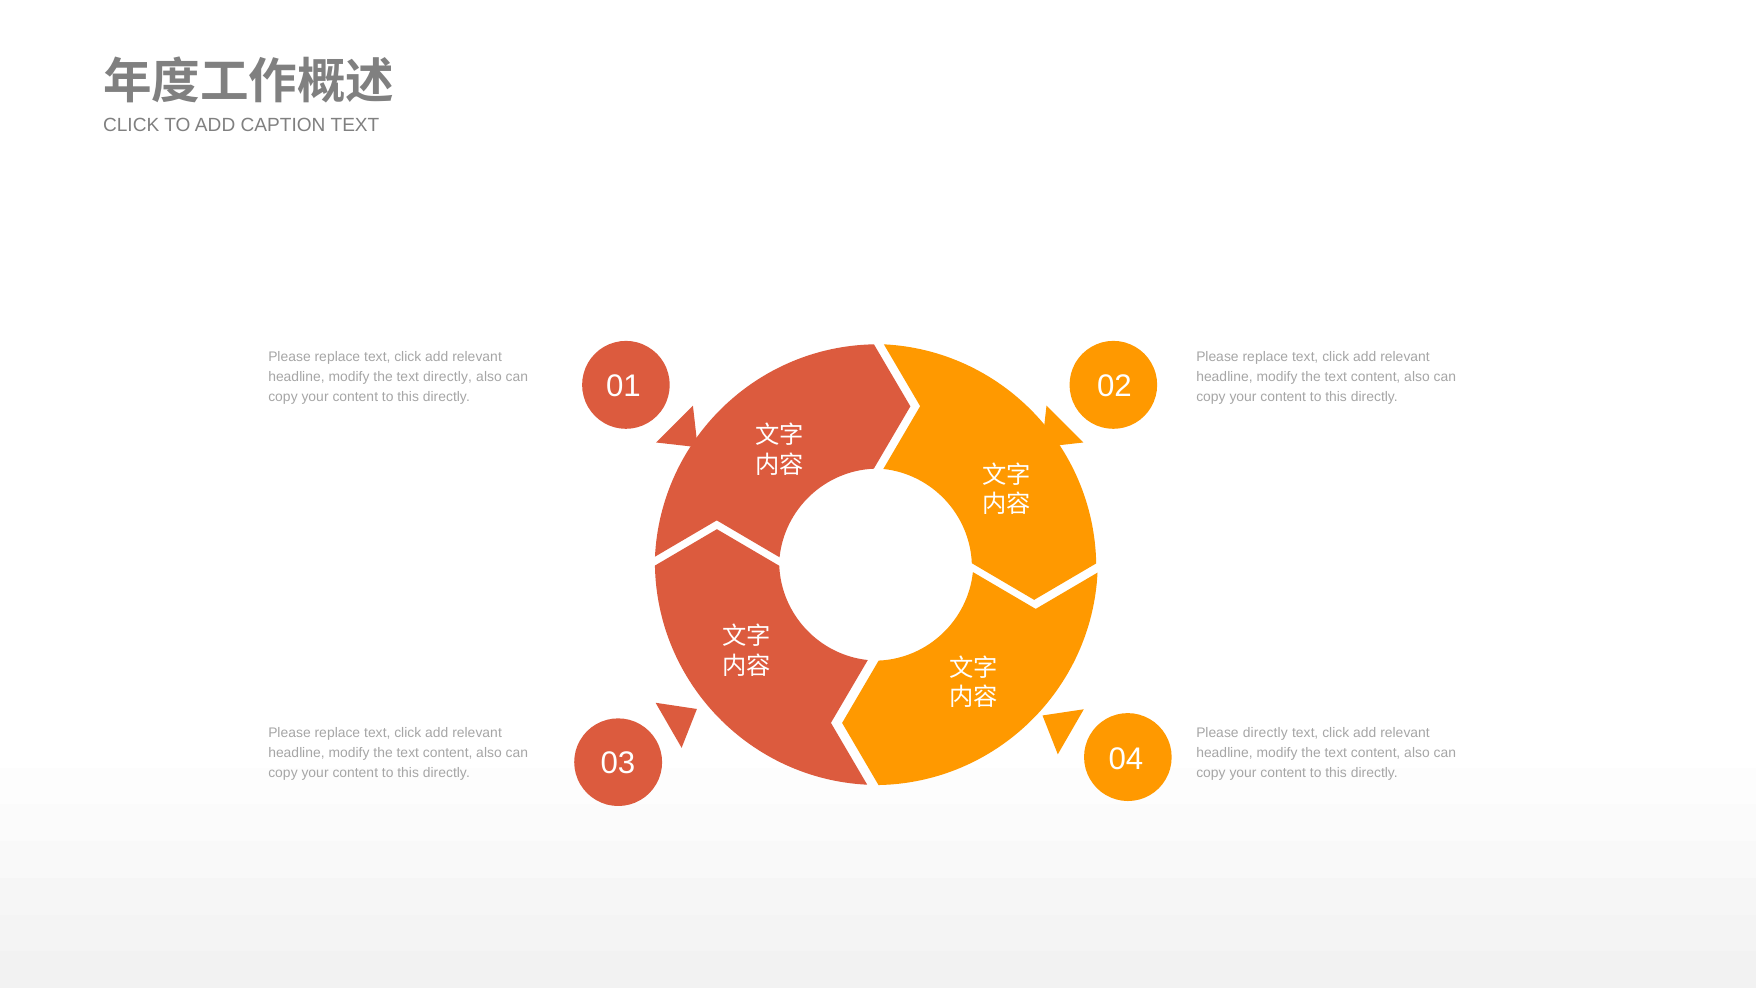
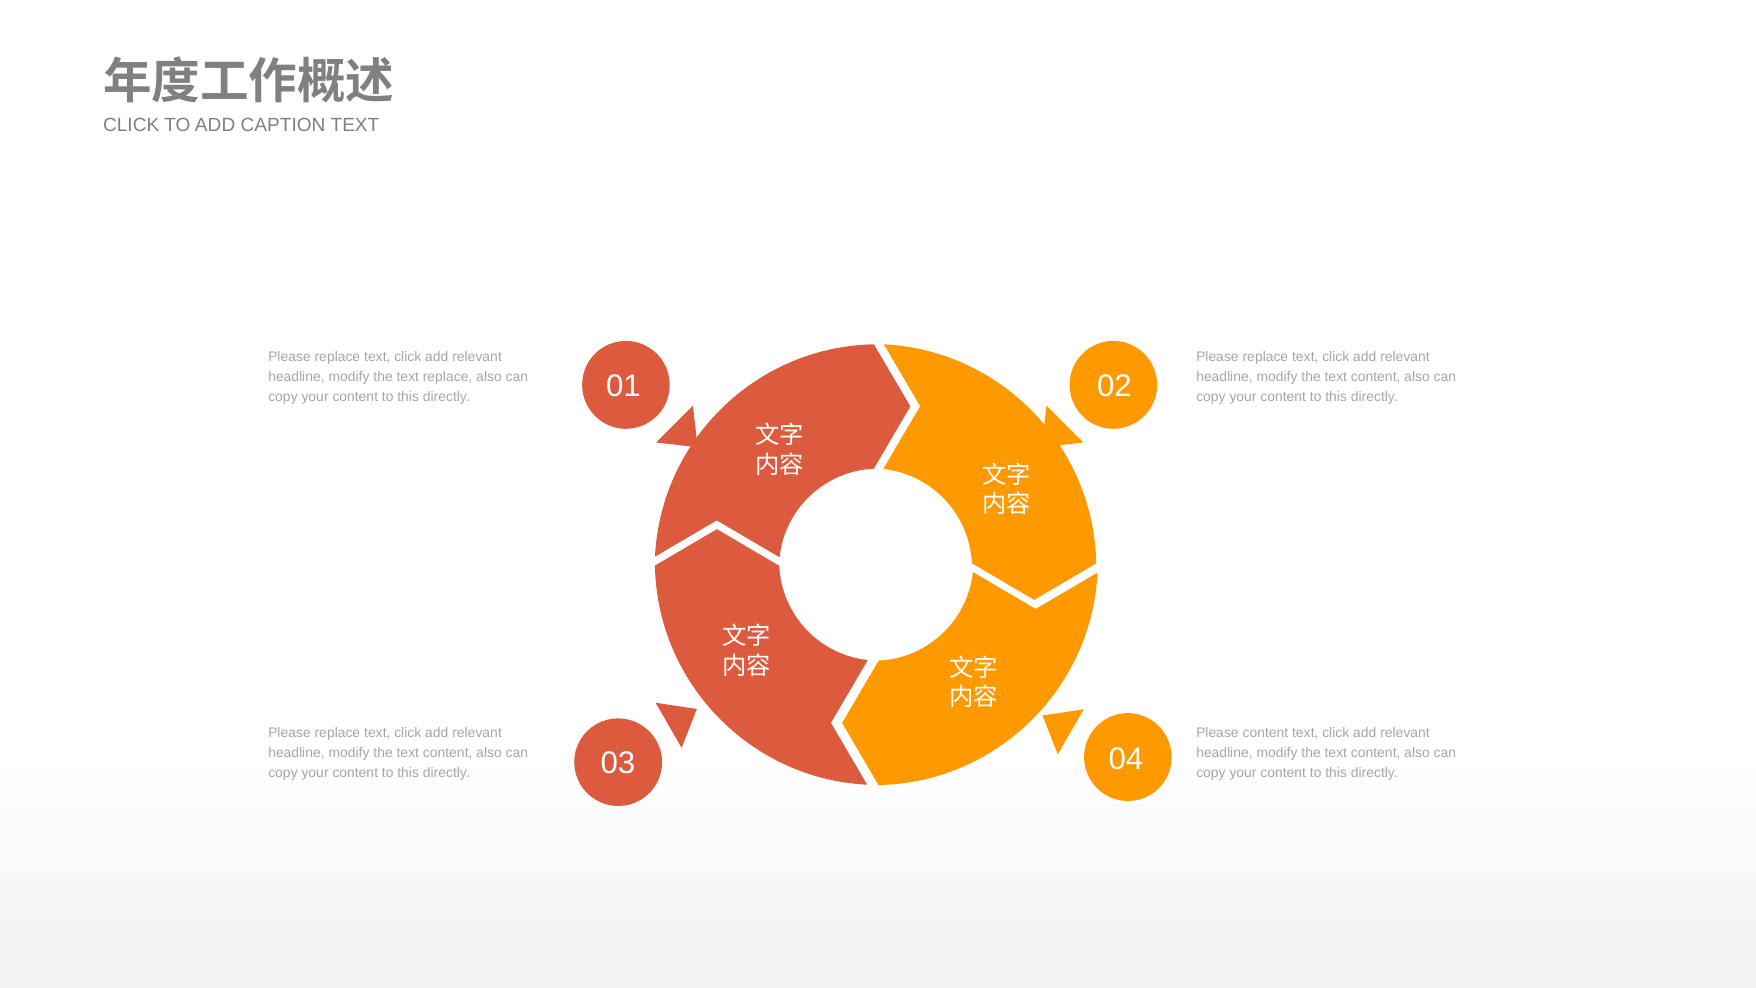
text directly: directly -> replace
Please directly: directly -> content
